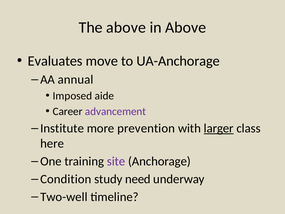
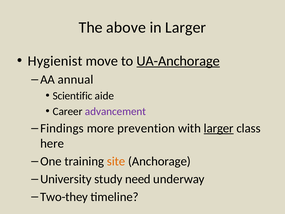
in Above: Above -> Larger
Evaluates: Evaluates -> Hygienist
UA-Anchorage underline: none -> present
Imposed: Imposed -> Scientific
Institute: Institute -> Findings
site colour: purple -> orange
Condition: Condition -> University
Two-well: Two-well -> Two-they
